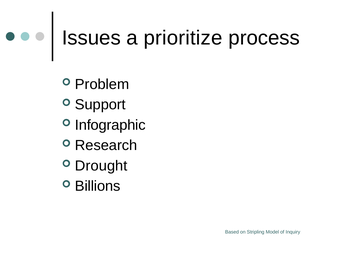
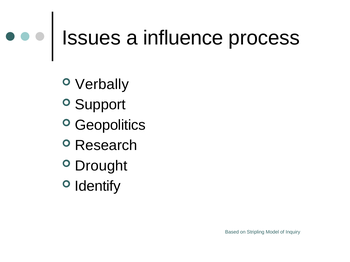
prioritize: prioritize -> influence
Problem: Problem -> Verbally
Infographic: Infographic -> Geopolitics
Billions: Billions -> Identify
